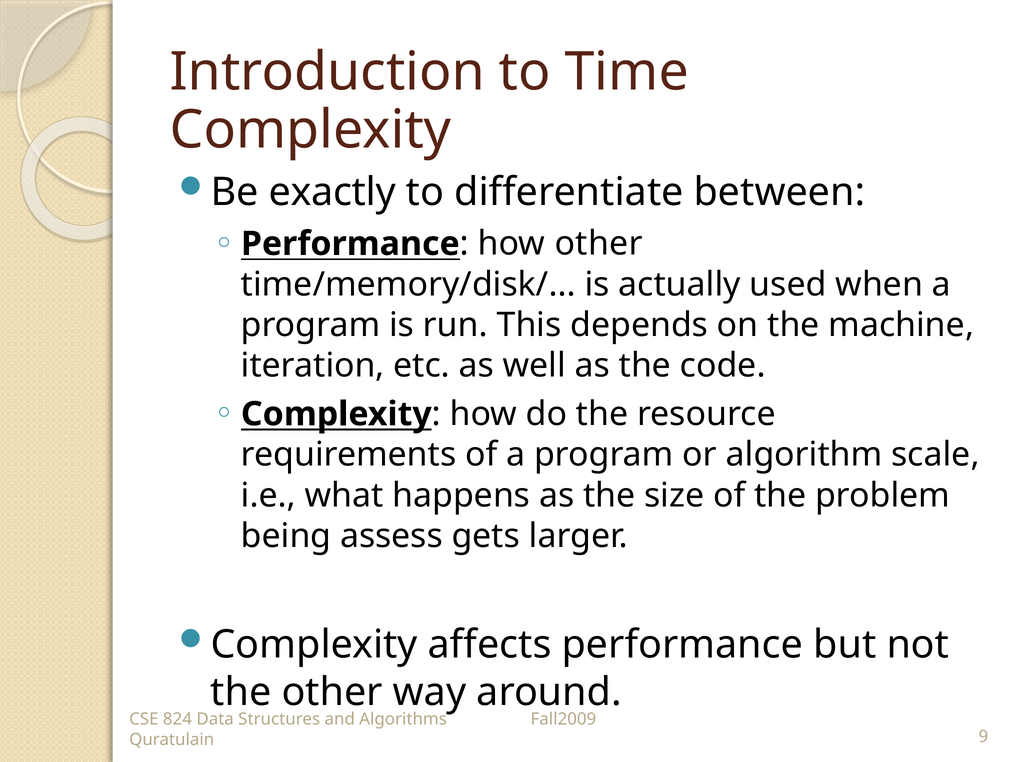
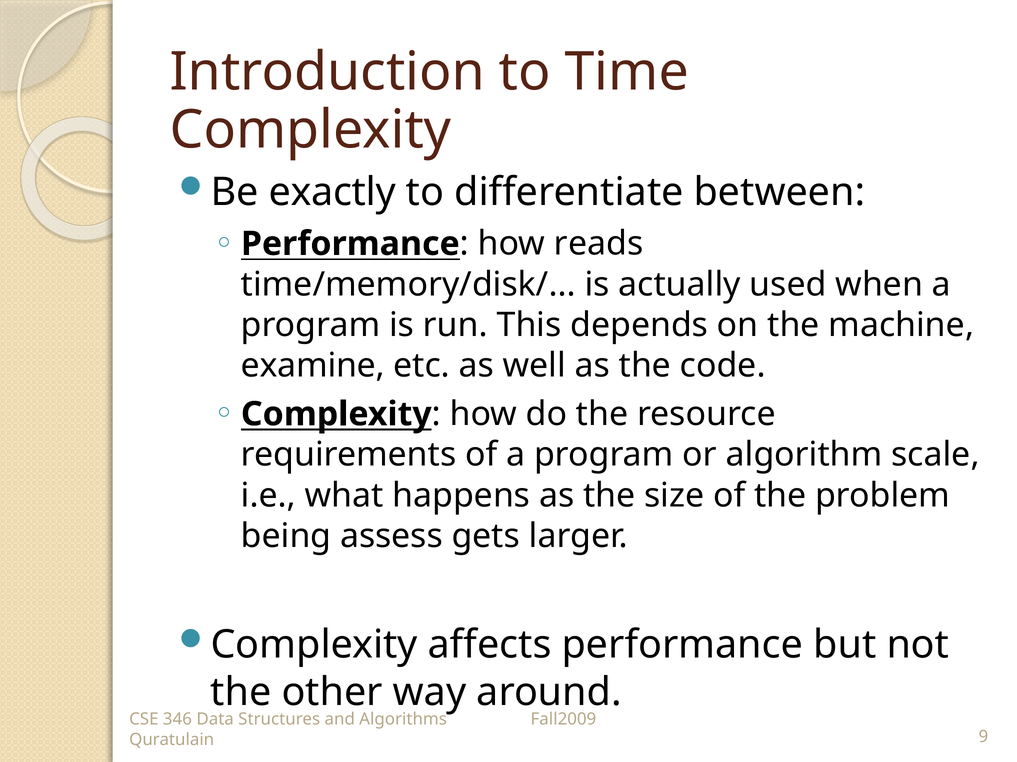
how other: other -> reads
iteration: iteration -> examine
824: 824 -> 346
